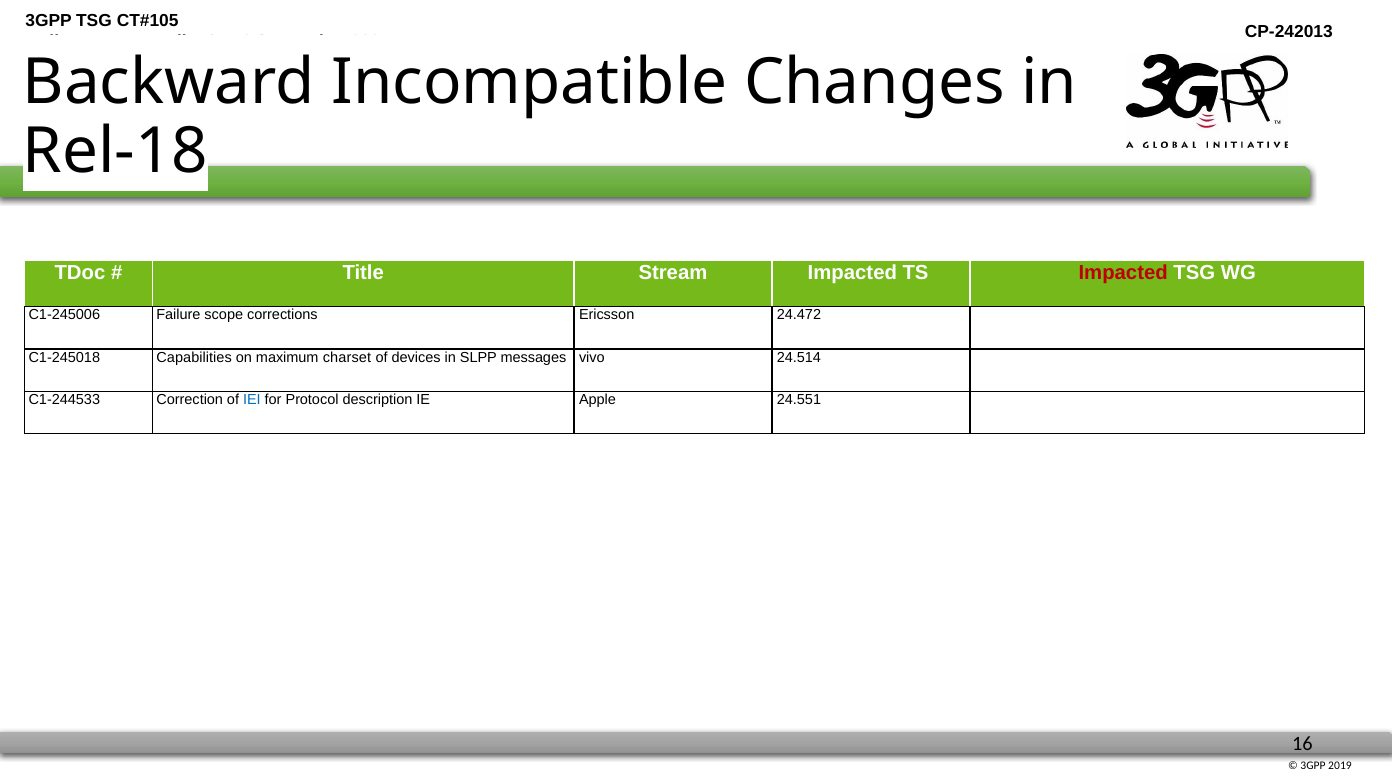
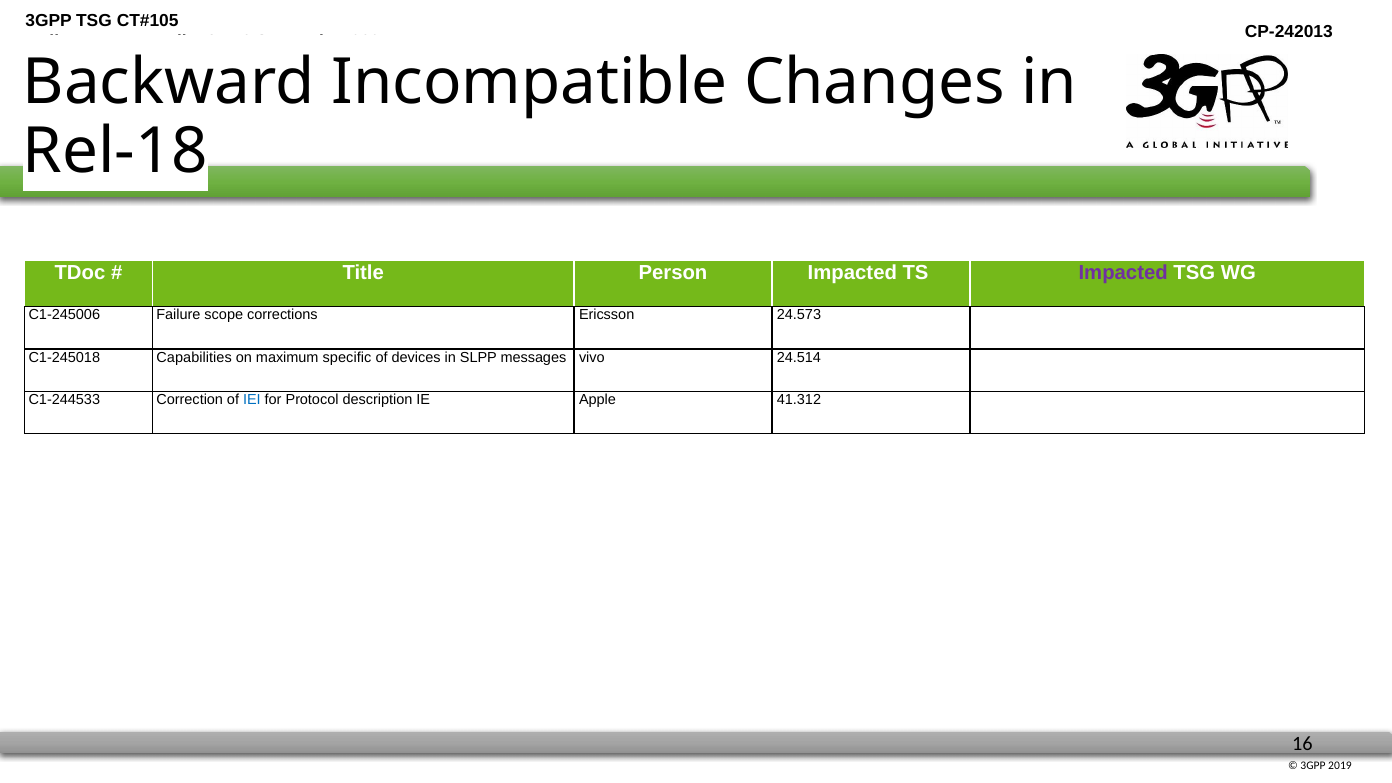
Stream: Stream -> Person
Impacted at (1123, 272) colour: red -> purple
24.472: 24.472 -> 24.573
charset: charset -> specific
24.551: 24.551 -> 41.312
